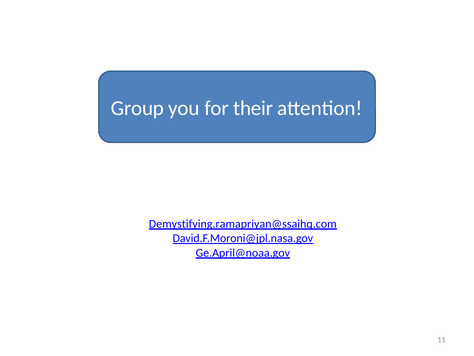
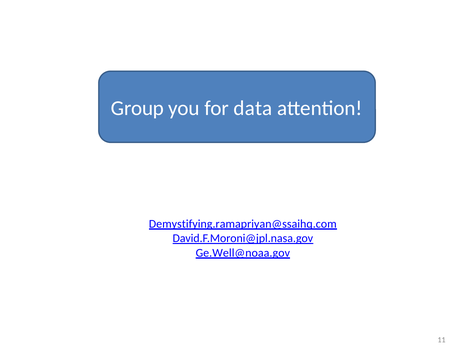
their: their -> data
Ge.April@noaa.gov: Ge.April@noaa.gov -> Ge.Well@noaa.gov
